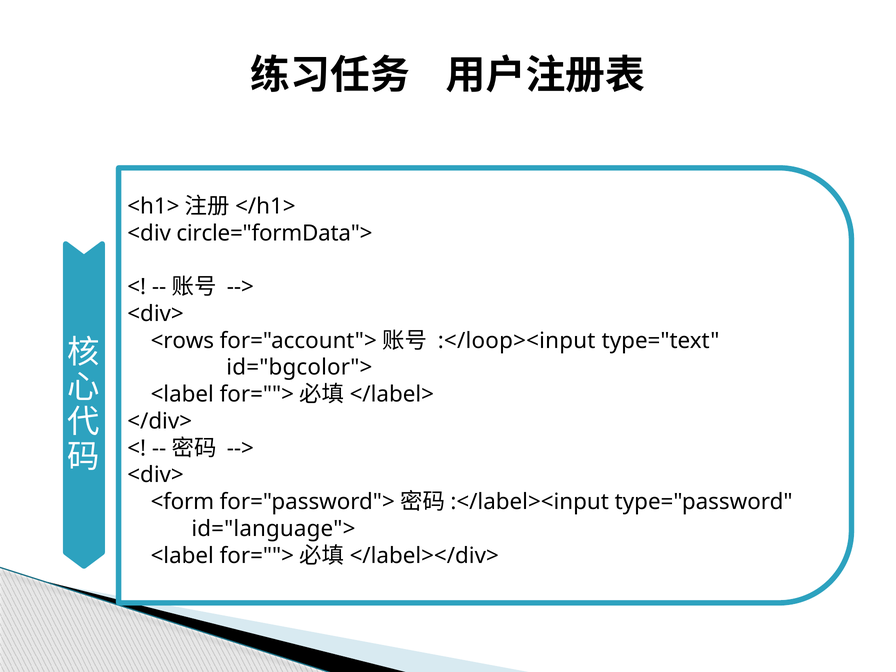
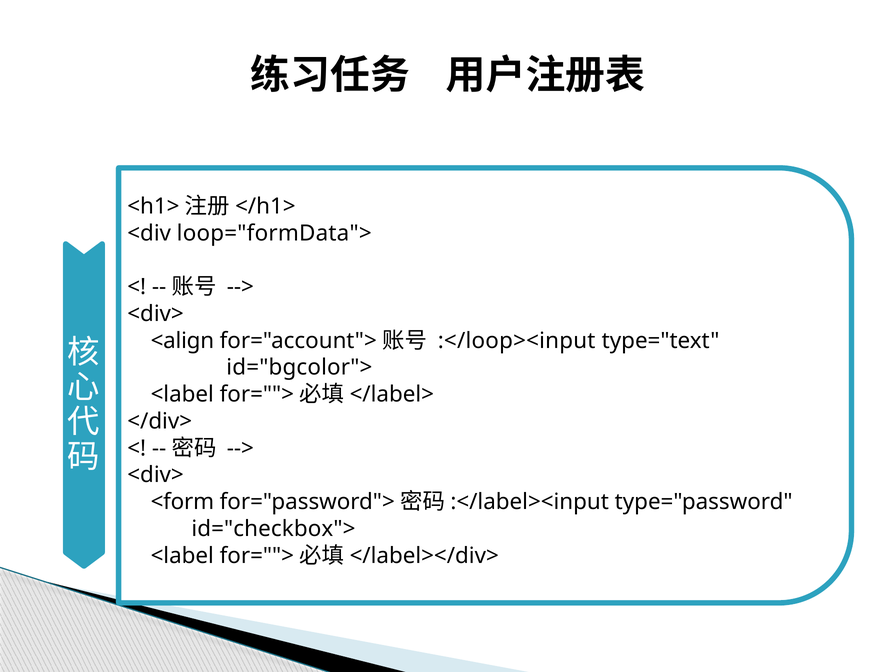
circle="formData">: circle="formData"> -> loop="formData">
<rows: <rows -> <align
id="language">: id="language"> -> id="checkbox">
